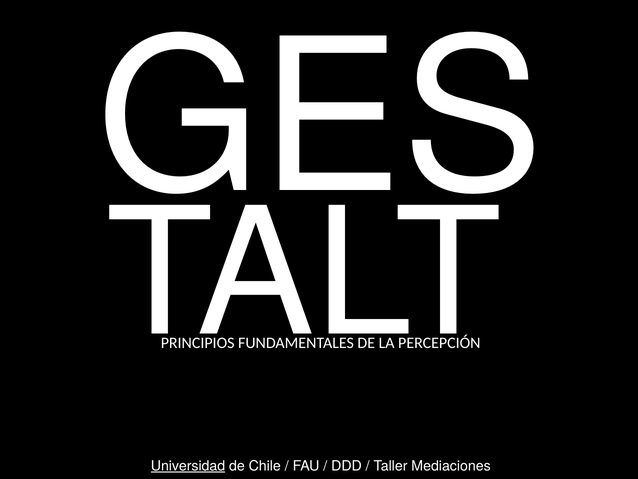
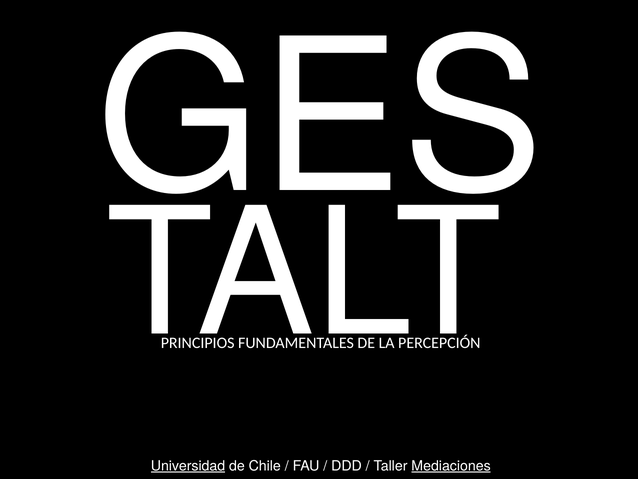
Mediaciones underline: none -> present
